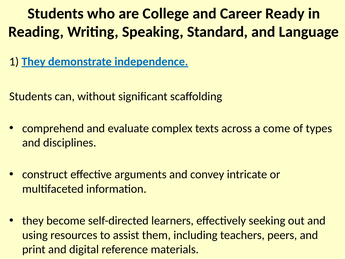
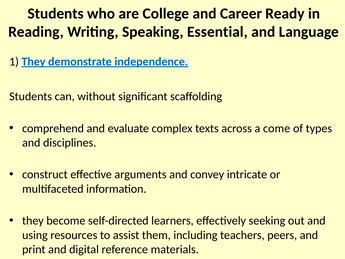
Standard: Standard -> Essential
